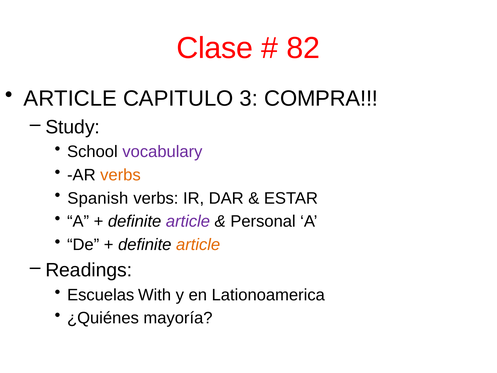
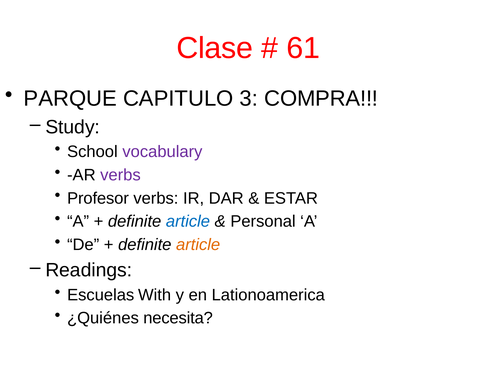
82: 82 -> 61
ARTICLE at (70, 98): ARTICLE -> PARQUE
verbs at (120, 175) colour: orange -> purple
Spanish: Spanish -> Profesor
article at (188, 221) colour: purple -> blue
mayoría: mayoría -> necesita
